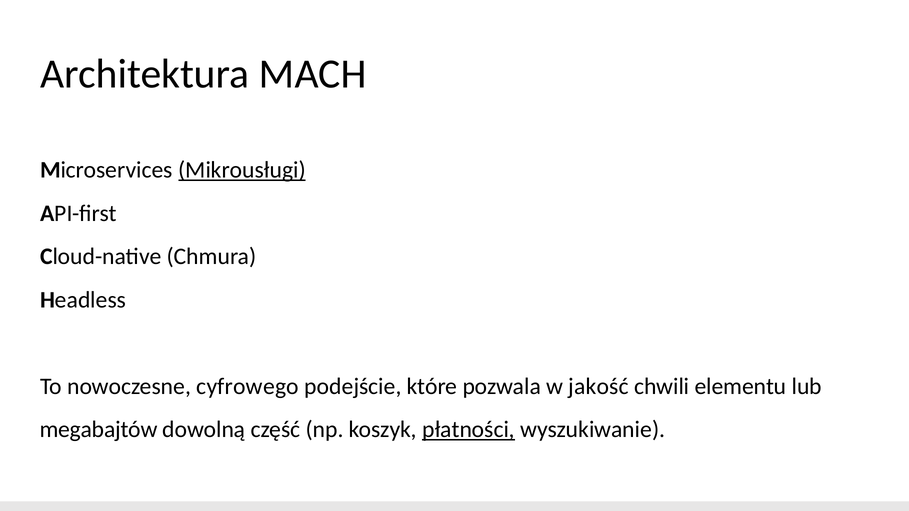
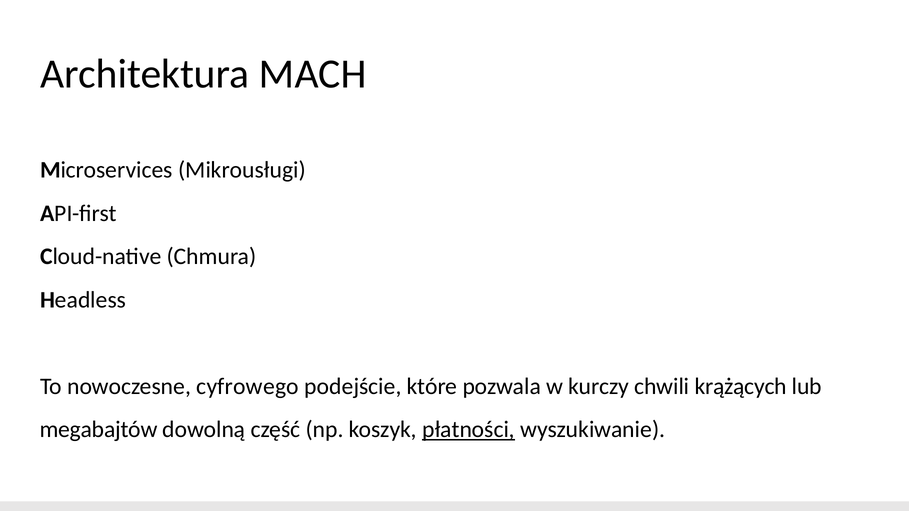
Mikrousługi underline: present -> none
jakość: jakość -> kurczy
elementu: elementu -> krążących
